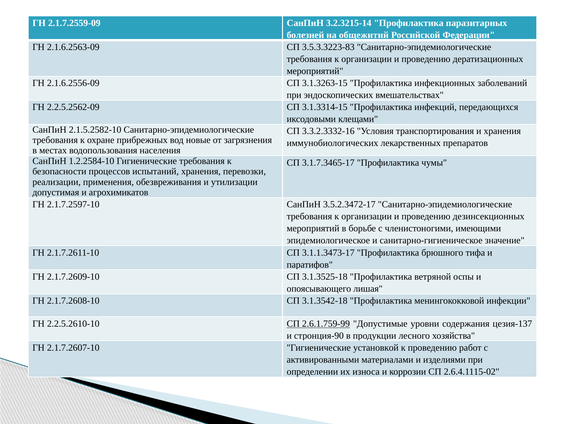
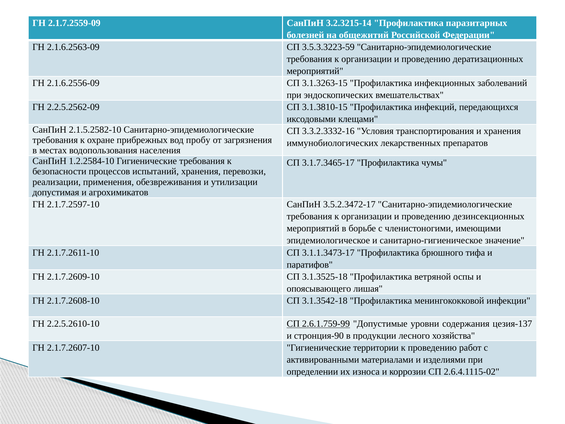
3.5.3.3223-83: 3.5.3.3223-83 -> 3.5.3.3223-59
3.1.3314-15: 3.1.3314-15 -> 3.1.3810-15
новые: новые -> пробу
установкой: установкой -> территории
